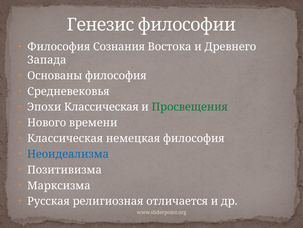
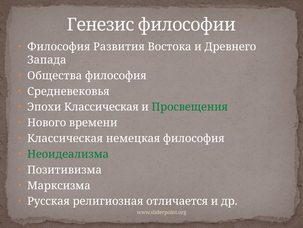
Сознания: Сознания -> Развития
Основаны: Основаны -> Общества
Неоидеализма colour: blue -> green
